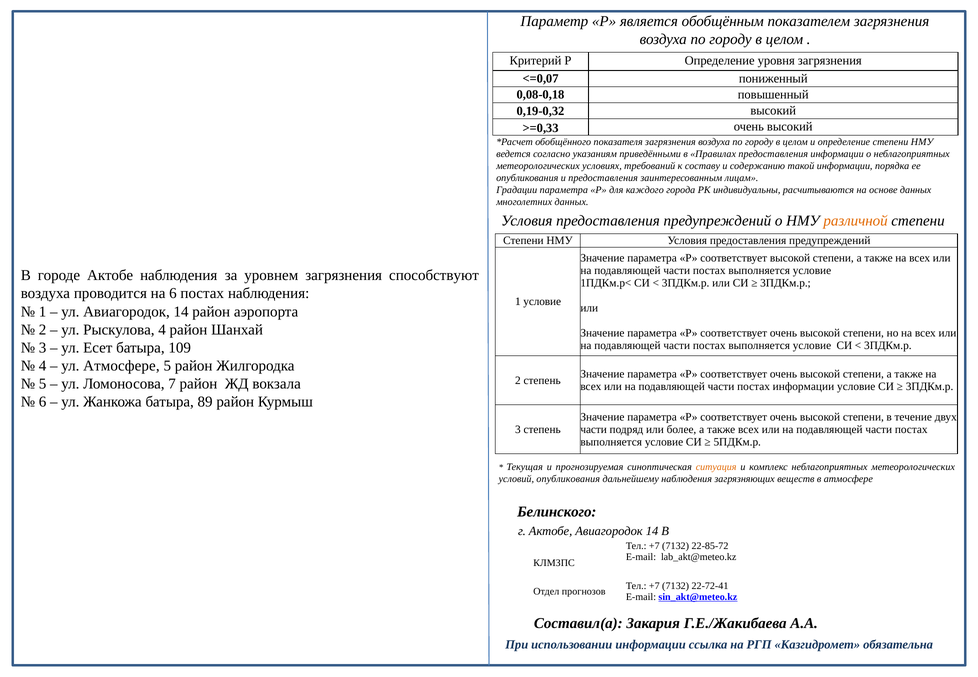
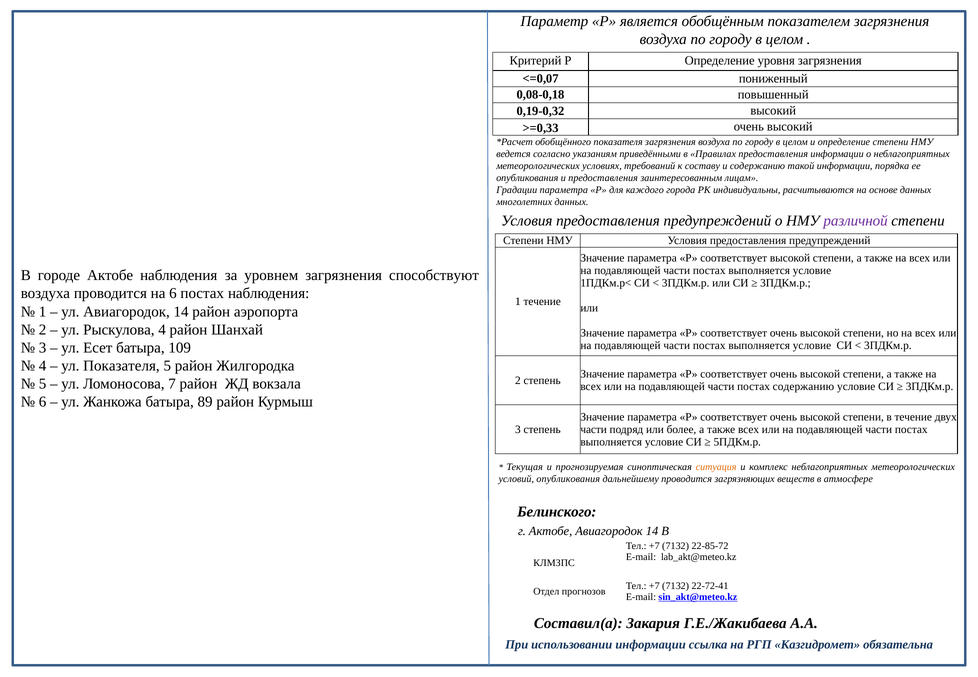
различной colour: orange -> purple
1 условие: условие -> течение
ул Атмосфере: Атмосфере -> Показателя
постах информации: информации -> содержанию
дальнейшему наблюдения: наблюдения -> проводится
